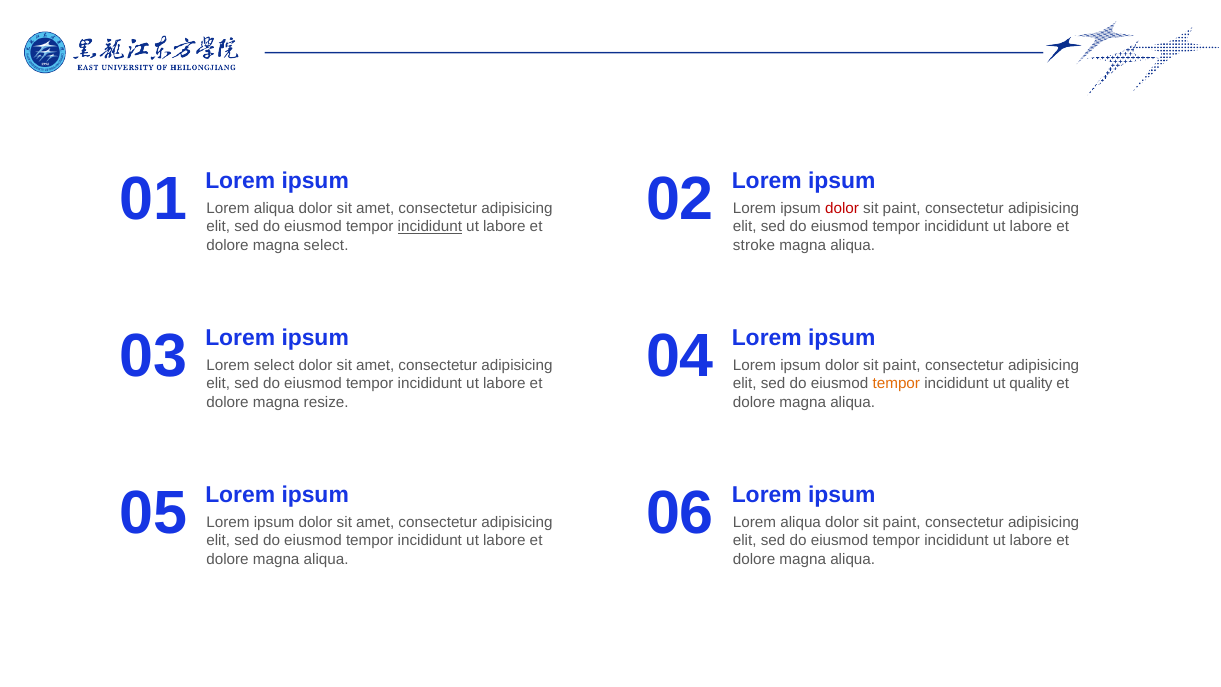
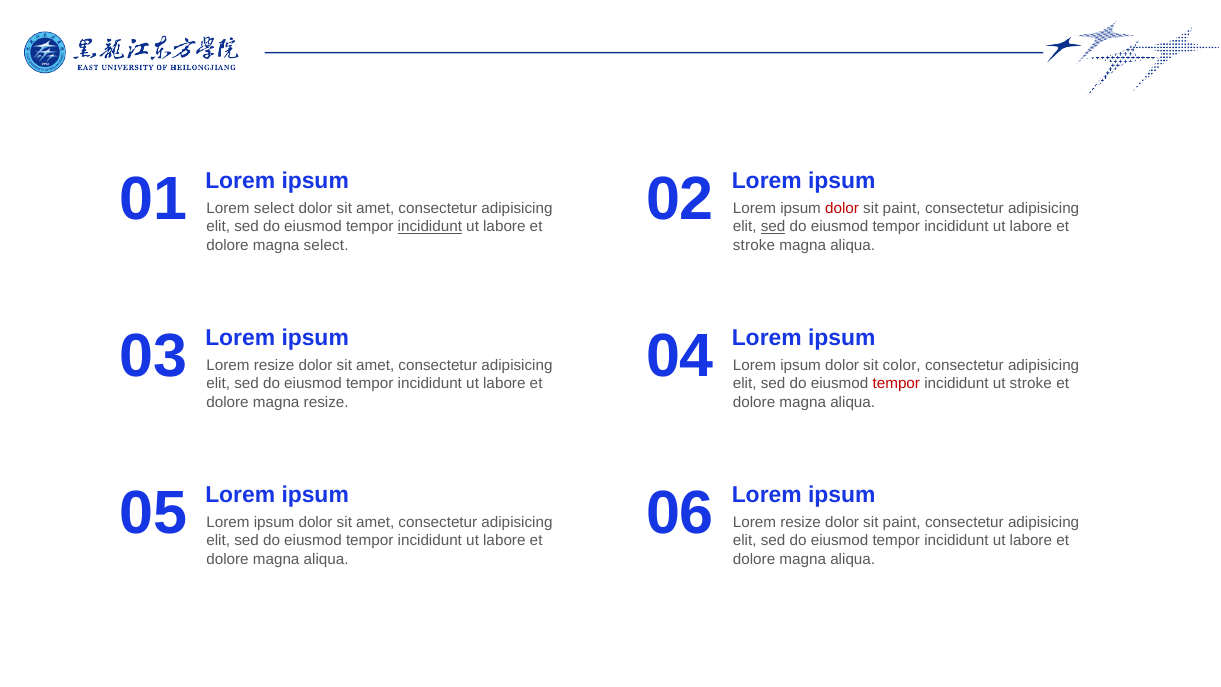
aliqua at (274, 209): aliqua -> select
sed at (773, 227) underline: none -> present
select at (274, 365): select -> resize
paint at (902, 365): paint -> color
tempor at (896, 384) colour: orange -> red
ut quality: quality -> stroke
aliqua at (801, 522): aliqua -> resize
